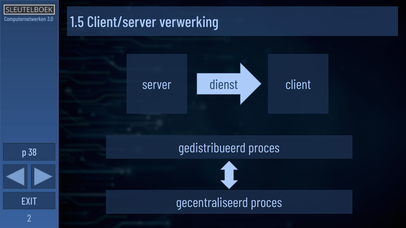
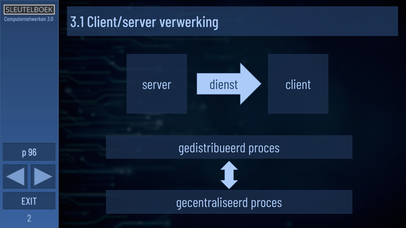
1.5: 1.5 -> 3.1
38: 38 -> 96
